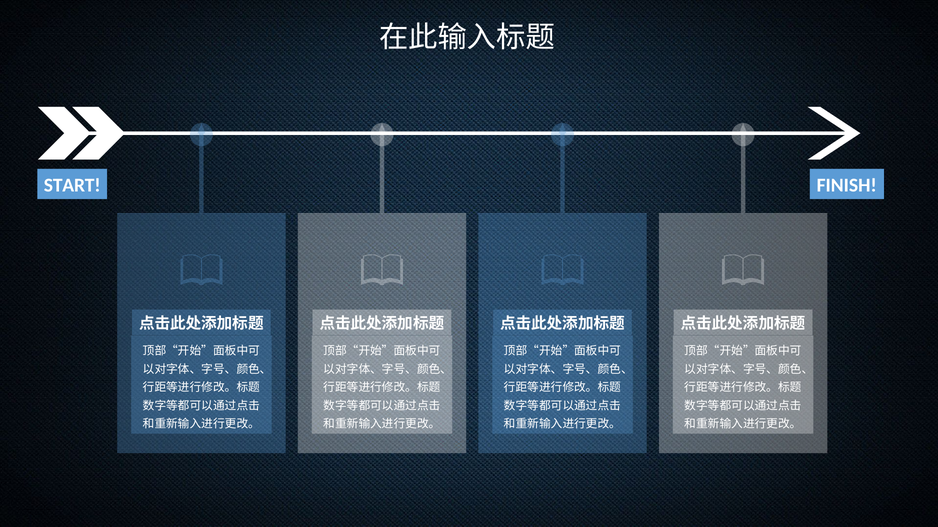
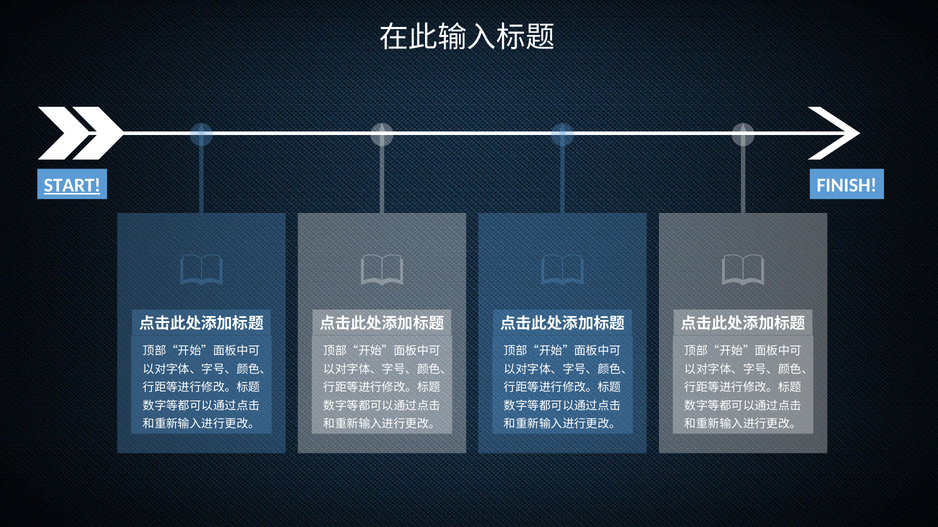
START underline: none -> present
